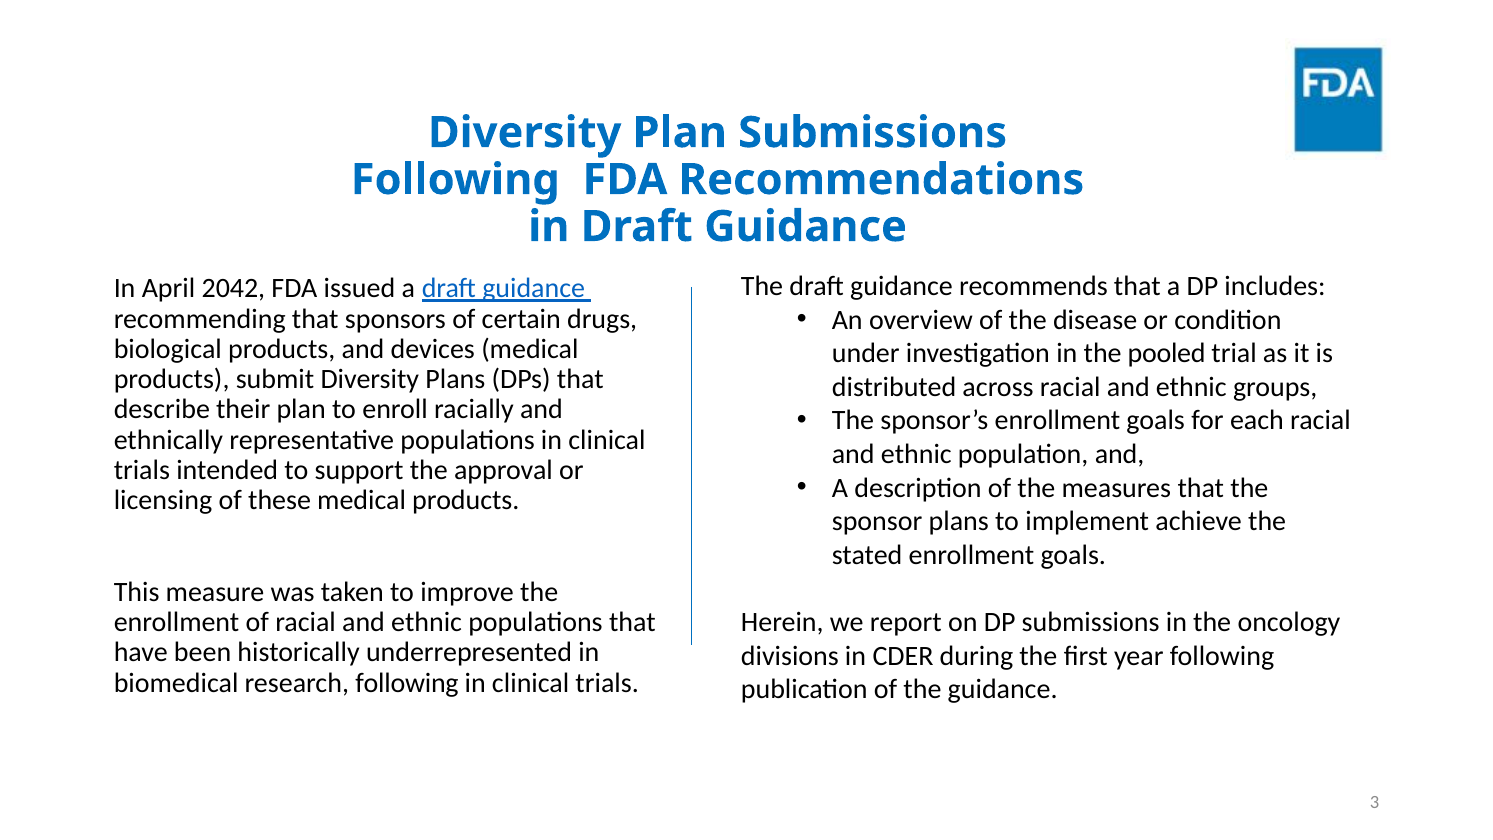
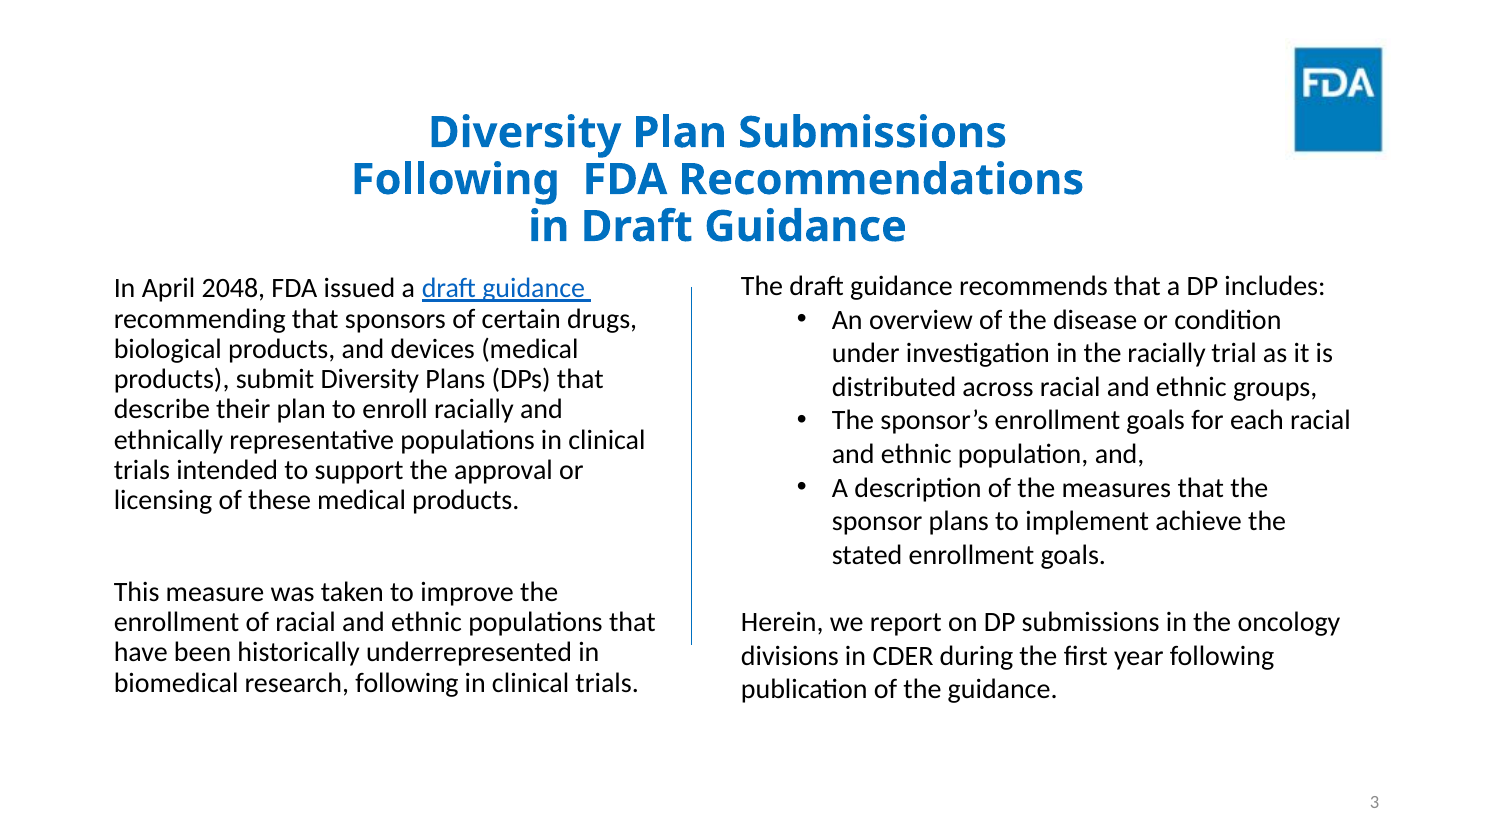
2042: 2042 -> 2048
the pooled: pooled -> racially
